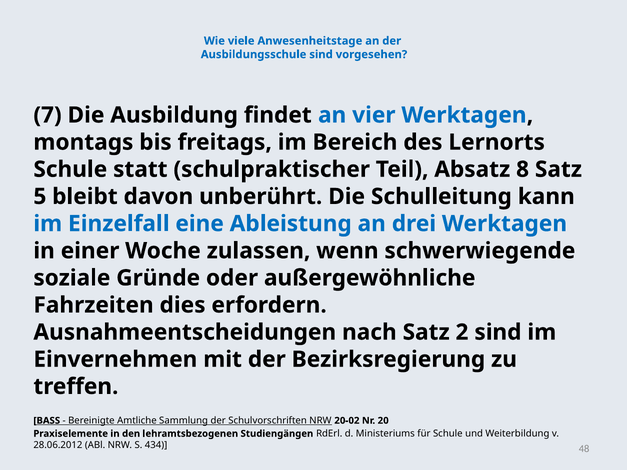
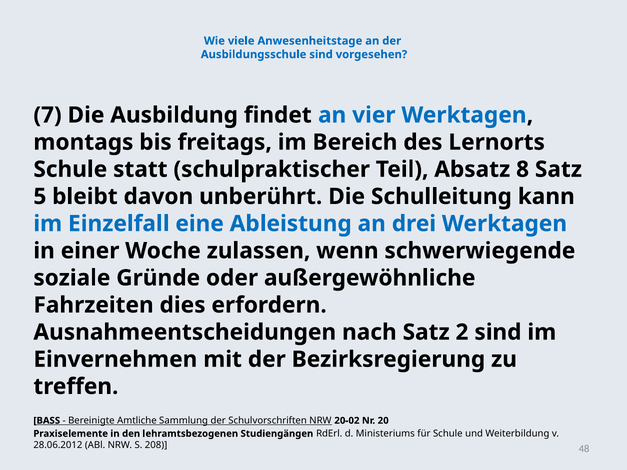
434: 434 -> 208
